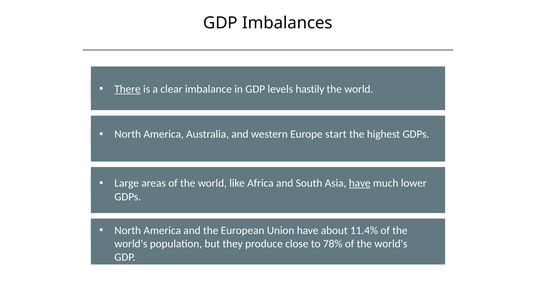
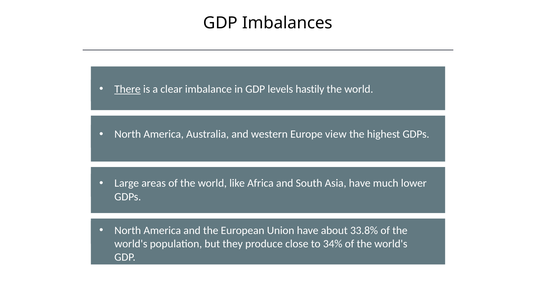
start: start -> view
have at (360, 184) underline: present -> none
11.4%: 11.4% -> 33.8%
78%: 78% -> 34%
